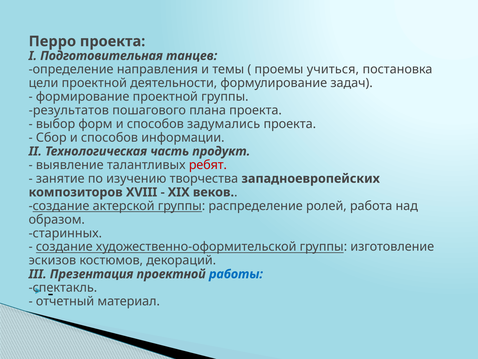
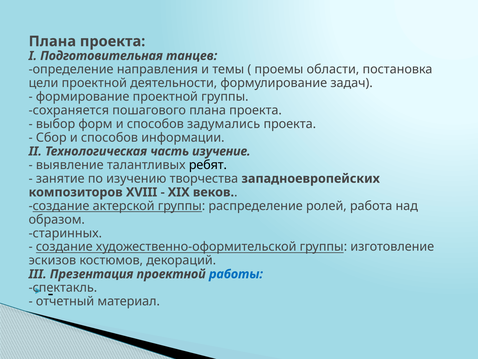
Перро at (52, 41): Перро -> Плана
учиться: учиться -> области
результатов: результатов -> сохраняется
продукт: продукт -> изучение
ребят colour: red -> black
